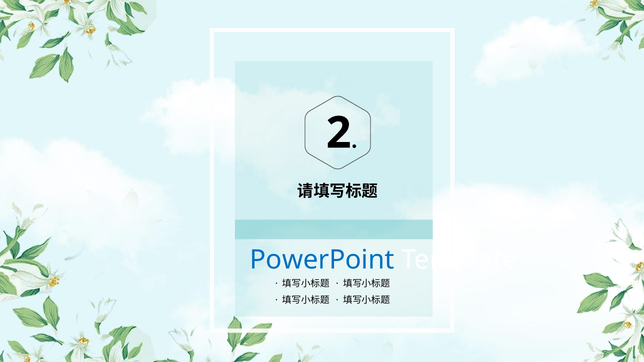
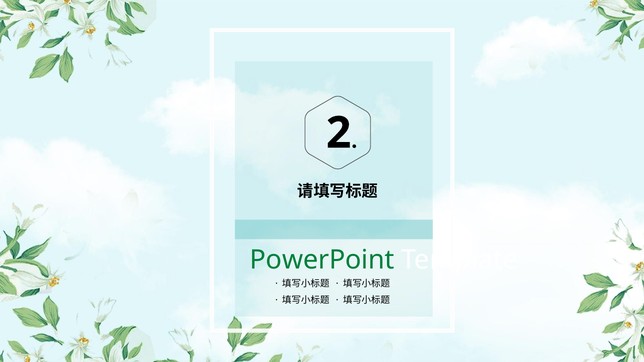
PowerPoint colour: blue -> green
